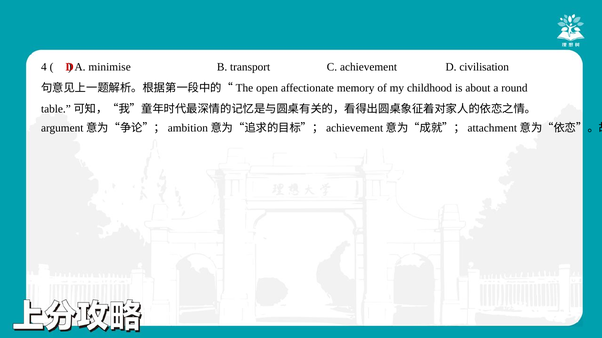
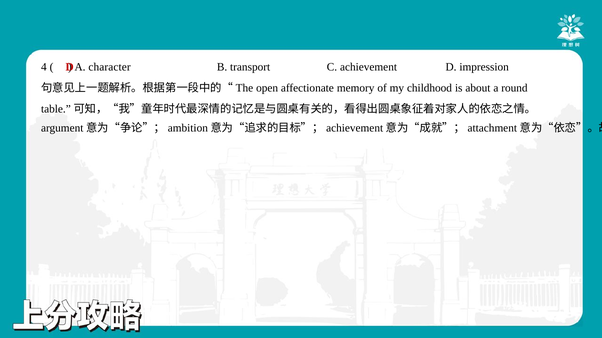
minimise: minimise -> character
civilisation: civilisation -> impression
